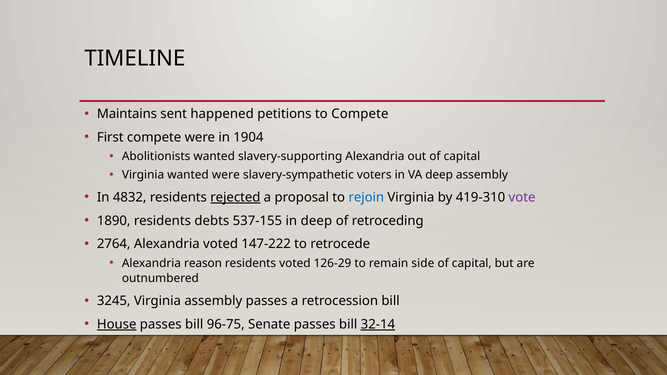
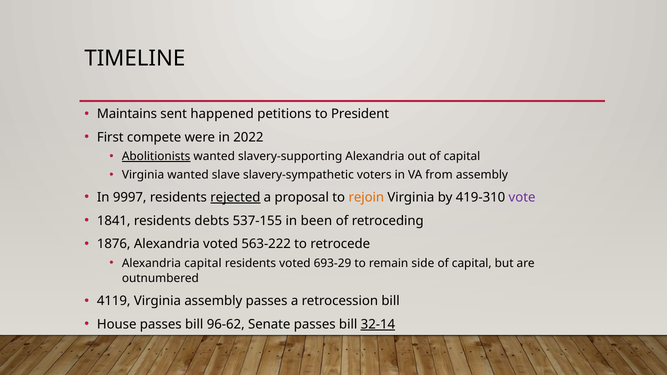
to Compete: Compete -> President
1904: 1904 -> 2022
Abolitionists underline: none -> present
wanted were: were -> slave
VA deep: deep -> from
4832: 4832 -> 9997
rejoin colour: blue -> orange
1890: 1890 -> 1841
in deep: deep -> been
2764: 2764 -> 1876
147-222: 147-222 -> 563-222
Alexandria reason: reason -> capital
126-29: 126-29 -> 693-29
3245: 3245 -> 4119
House underline: present -> none
96-75: 96-75 -> 96-62
